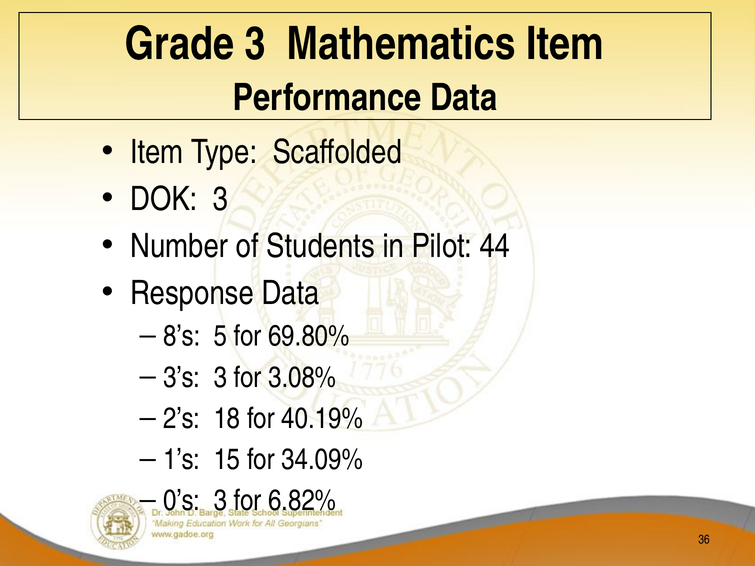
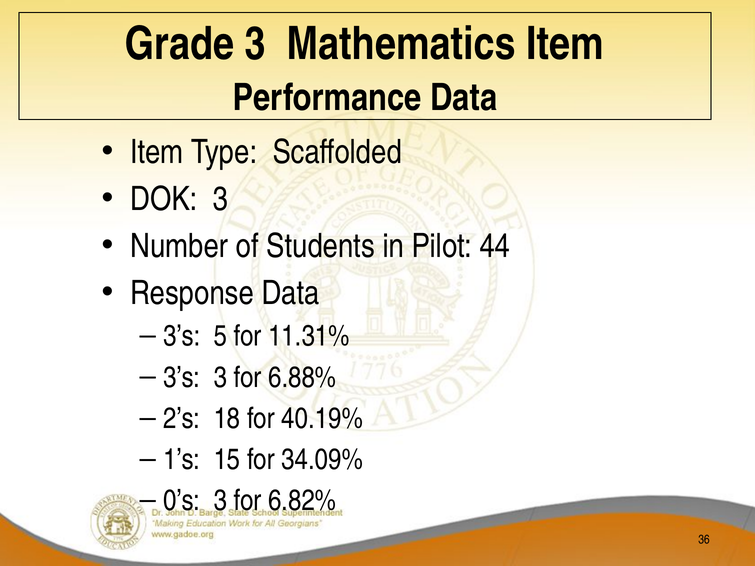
8’s at (182, 336): 8’s -> 3’s
69.80%: 69.80% -> 11.31%
3.08%: 3.08% -> 6.88%
